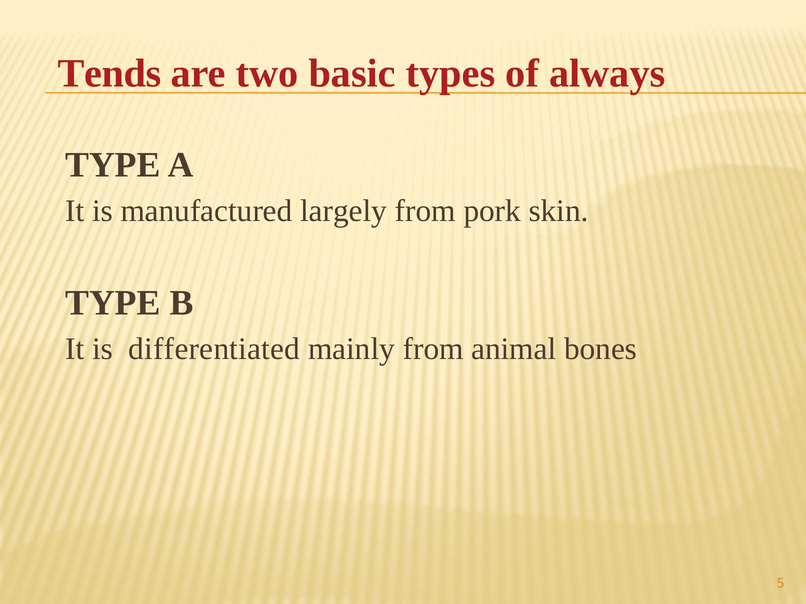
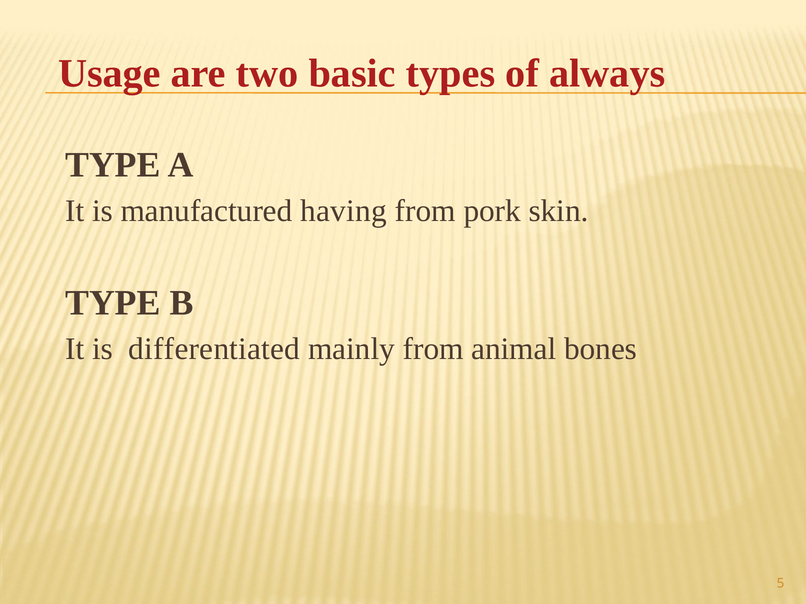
Tends: Tends -> Usage
largely: largely -> having
